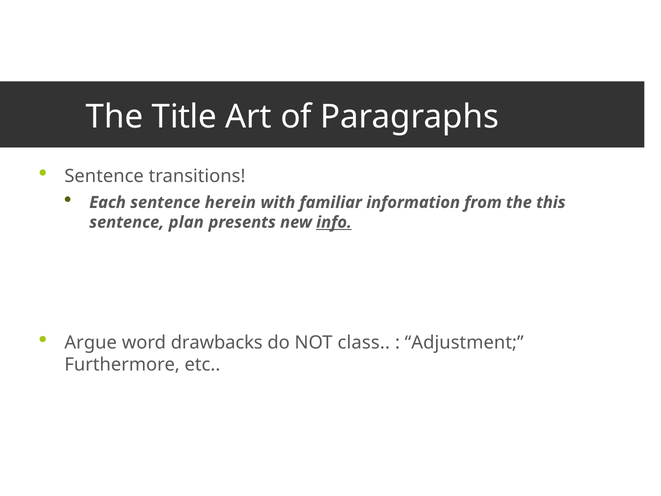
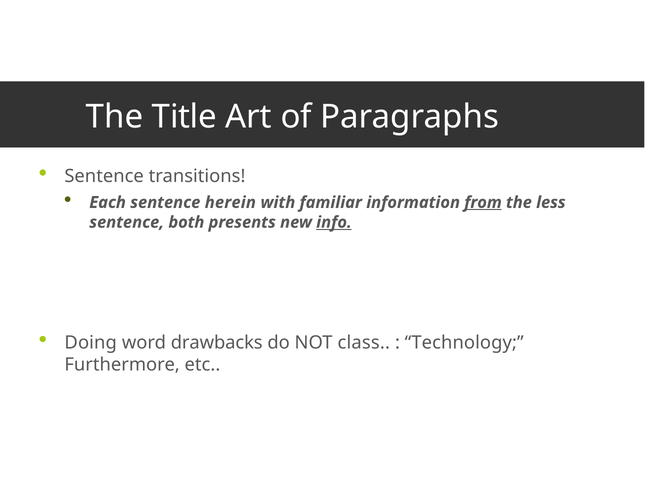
from underline: none -> present
this: this -> less
plan: plan -> both
Argue: Argue -> Doing
Adjustment: Adjustment -> Technology
